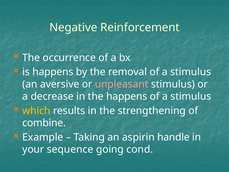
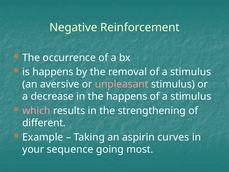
which colour: yellow -> pink
combine: combine -> different
handle: handle -> curves
cond: cond -> most
